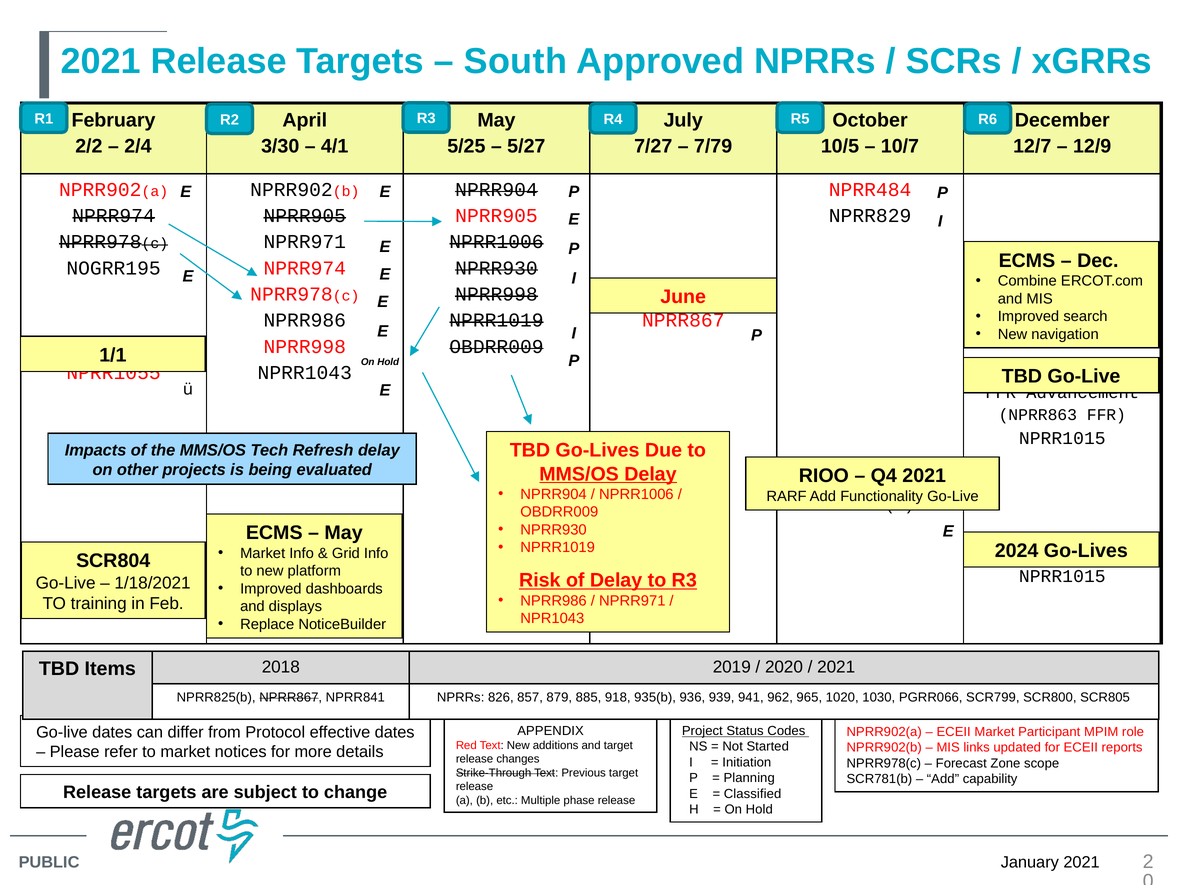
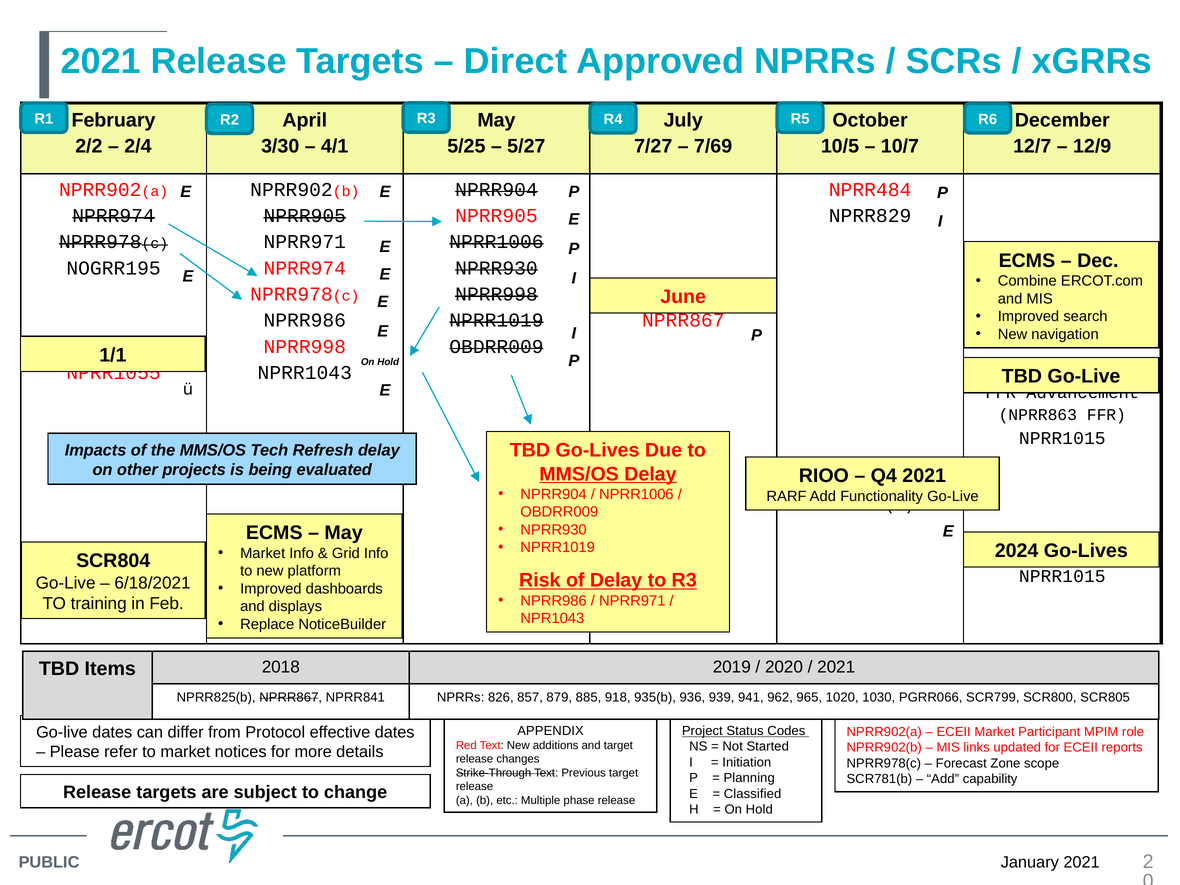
South: South -> Direct
7/79: 7/79 -> 7/69
1/18/2021: 1/18/2021 -> 6/18/2021
